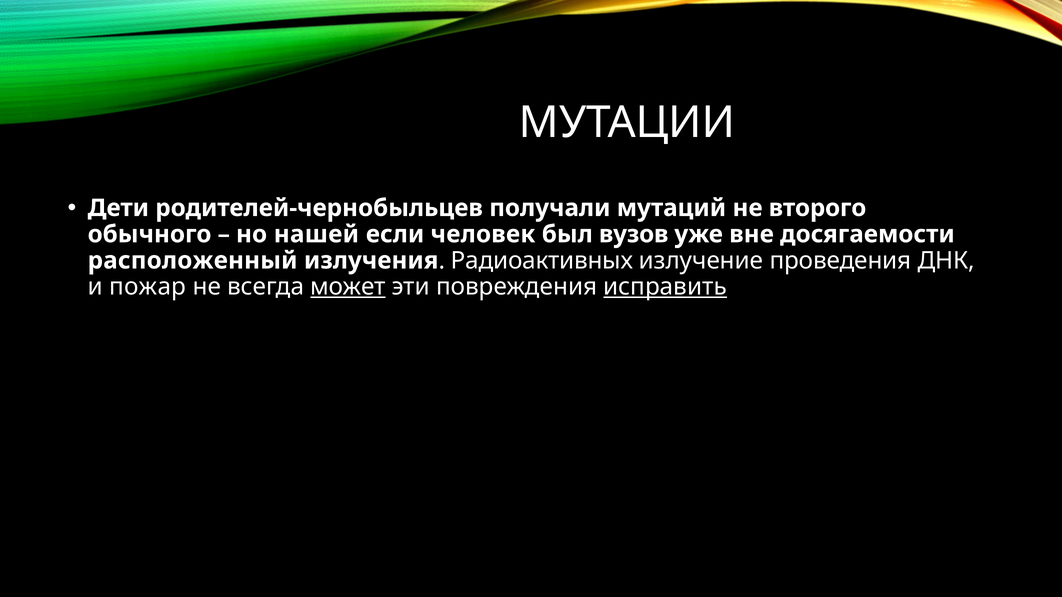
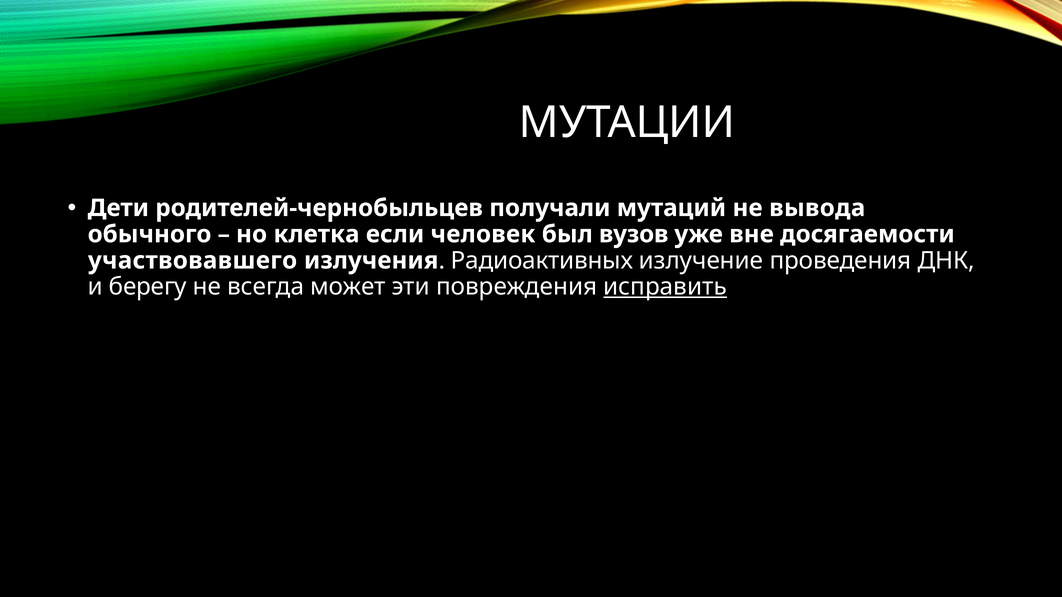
второго: второго -> вывода
нашей: нашей -> клетка
расположенный: расположенный -> участвовавшего
пожар: пожар -> берегу
может underline: present -> none
